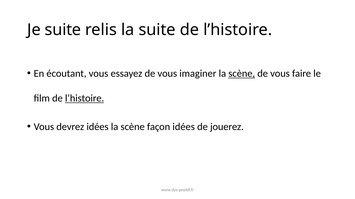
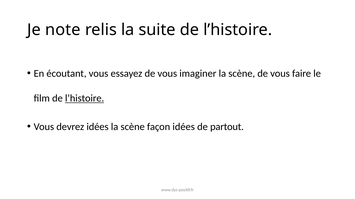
Je suite: suite -> note
scène at (242, 74) underline: present -> none
jouerez: jouerez -> partout
